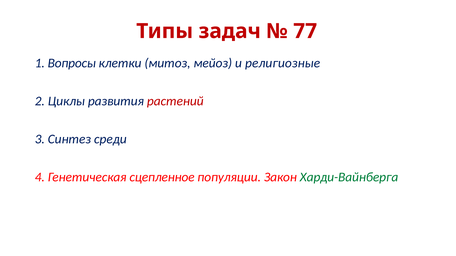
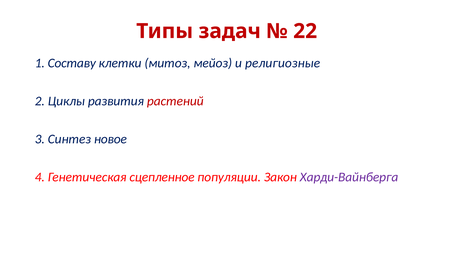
77: 77 -> 22
Вопросы: Вопросы -> Составу
среди: среди -> новое
Харди-Вайнберга colour: green -> purple
